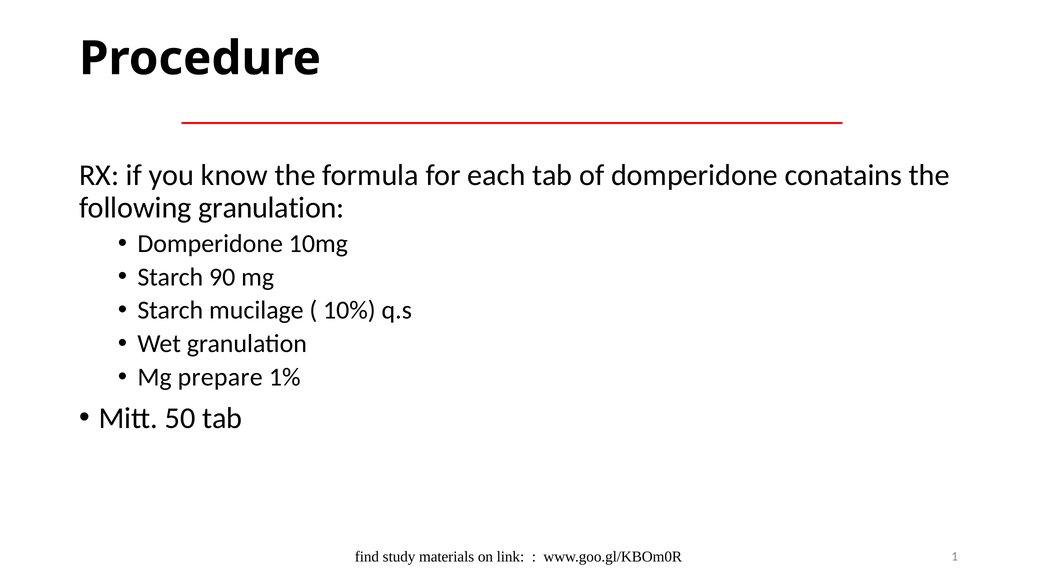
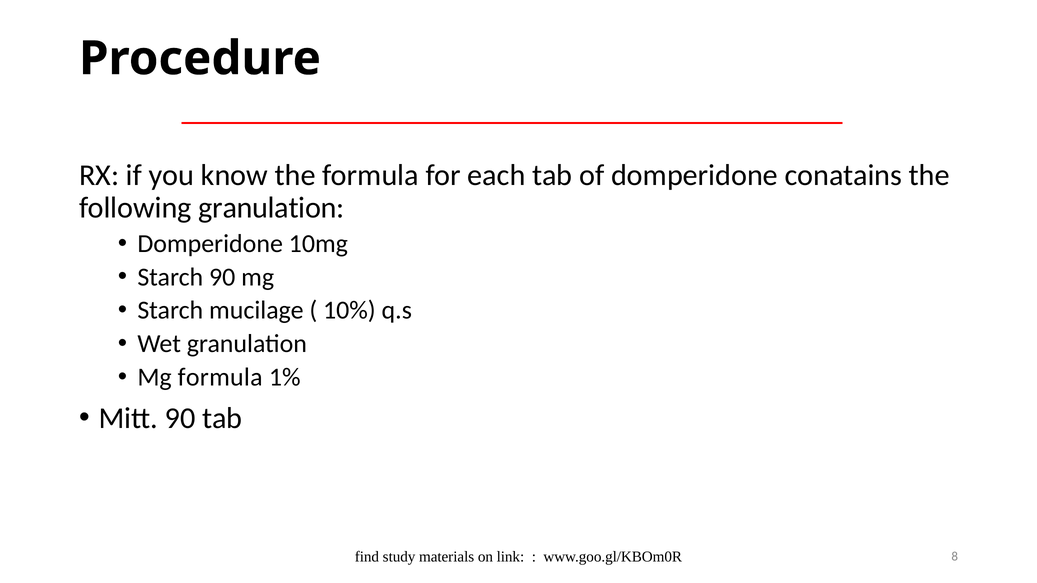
Mg prepare: prepare -> formula
Mitt 50: 50 -> 90
1: 1 -> 8
